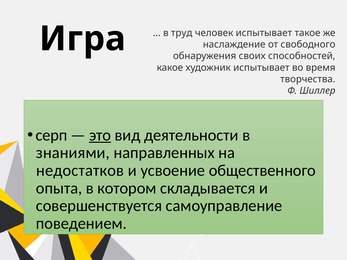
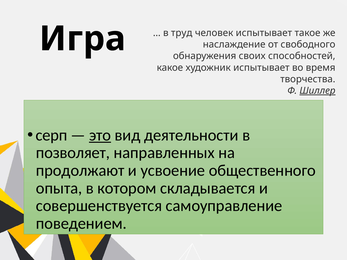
Шиллер underline: none -> present
знаниями: знаниями -> позволяет
недостатков: недостатков -> продолжают
